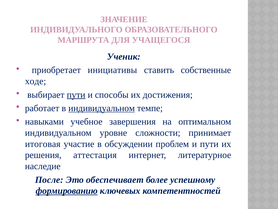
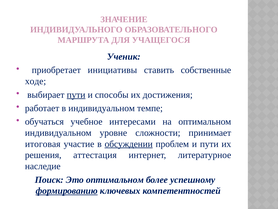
индивидуальном at (102, 108) underline: present -> none
навыками: навыками -> обучаться
завершения: завершения -> интересами
обсуждении underline: none -> present
После: После -> Поиск
Это обеспечивает: обеспечивает -> оптимальном
